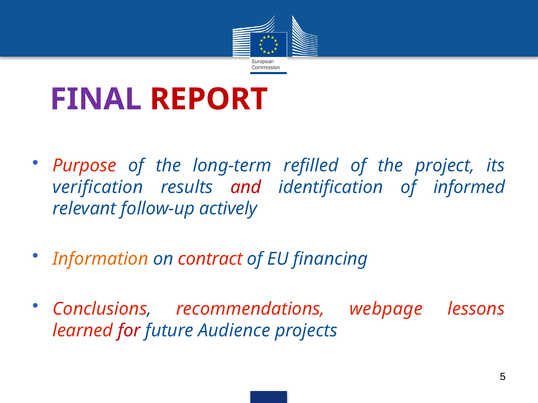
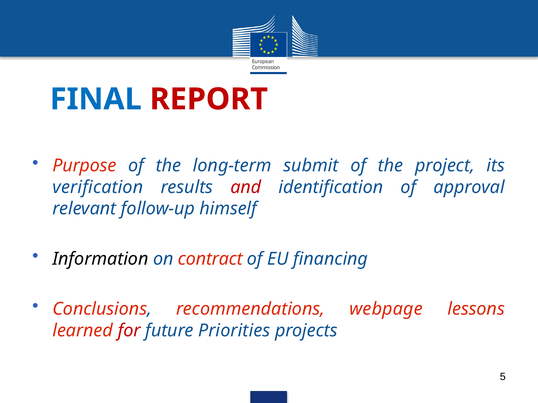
FINAL colour: purple -> blue
refilled: refilled -> submit
informed: informed -> approval
actively: actively -> himself
Information colour: orange -> black
Audience: Audience -> Priorities
